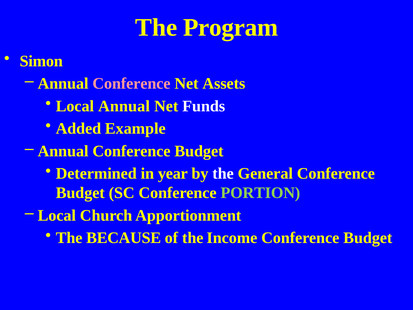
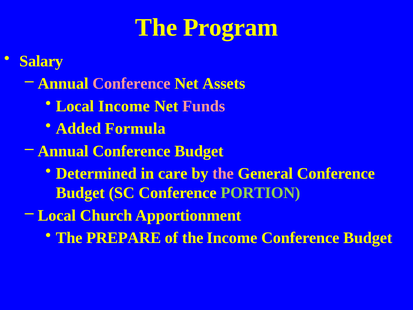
Simon: Simon -> Salary
Local Annual: Annual -> Income
Funds colour: white -> pink
Example: Example -> Formula
year: year -> care
the at (223, 174) colour: white -> pink
BECAUSE: BECAUSE -> PREPARE
